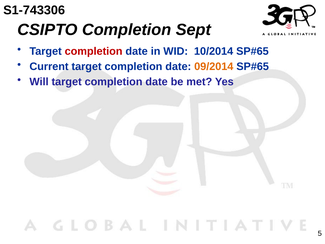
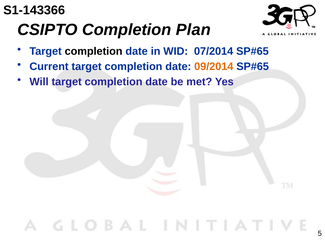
S1-743306: S1-743306 -> S1-143366
Sept: Sept -> Plan
completion at (94, 51) colour: red -> black
10/2014: 10/2014 -> 07/2014
